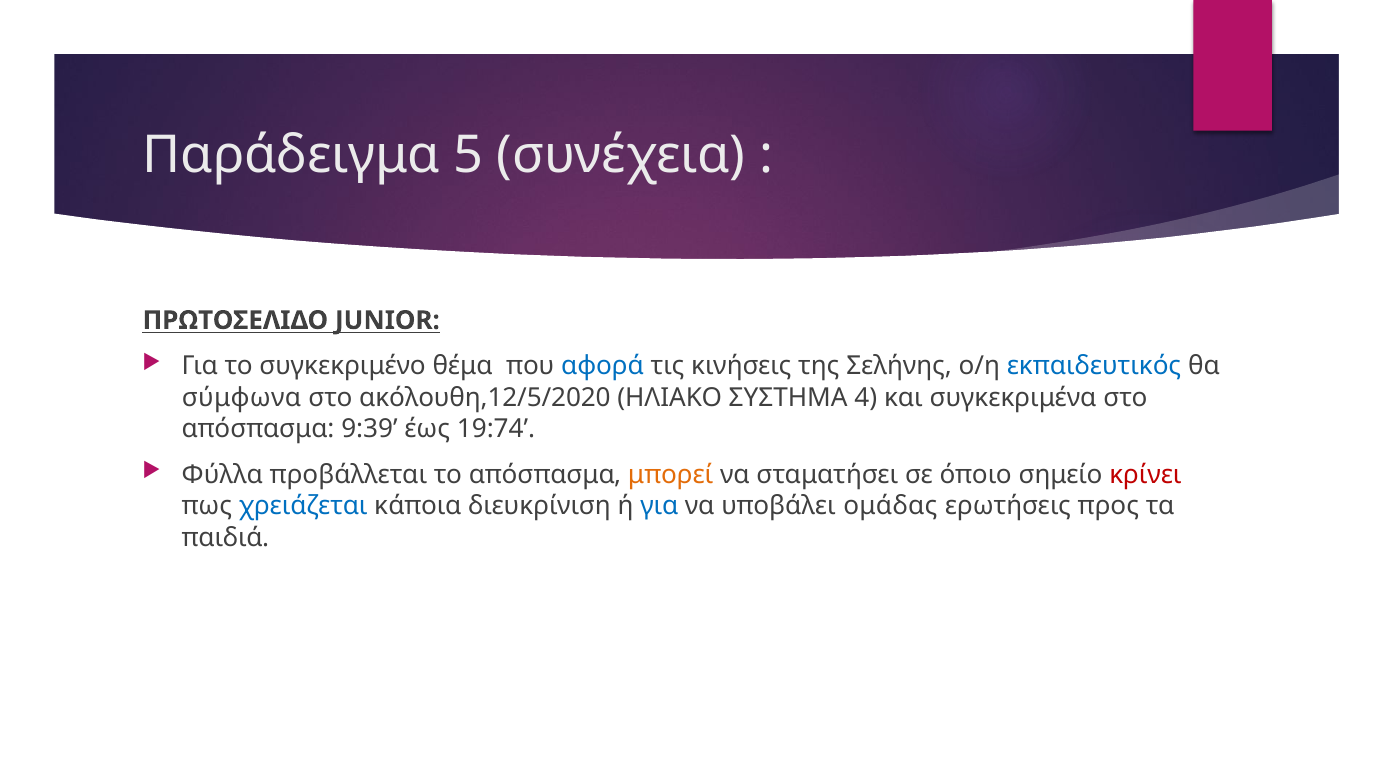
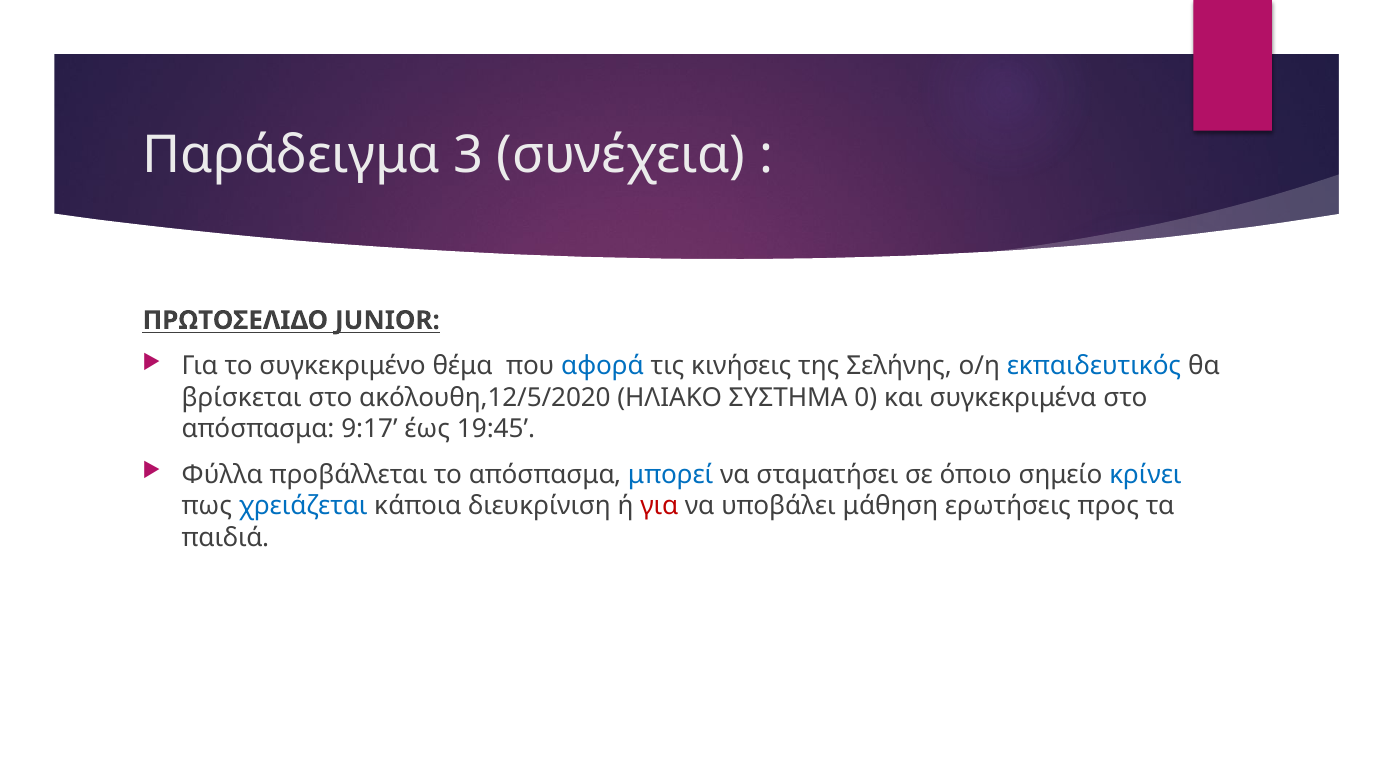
5: 5 -> 3
σύμφωνα: σύμφωνα -> βρίσκεται
4: 4 -> 0
9:39: 9:39 -> 9:17
19:74: 19:74 -> 19:45
μπορεί colour: orange -> blue
κρίνει colour: red -> blue
για at (659, 506) colour: blue -> red
ομάδας: ομάδας -> μάθηση
